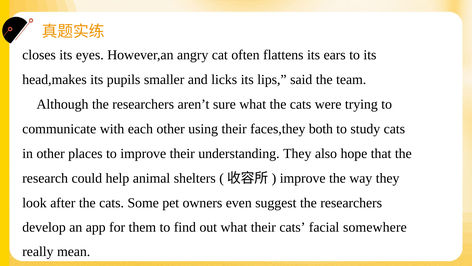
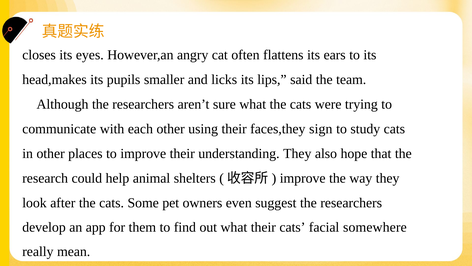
both: both -> sign
